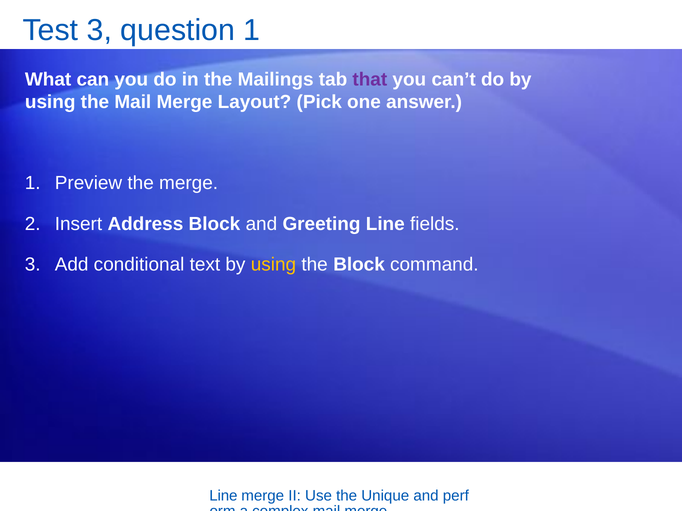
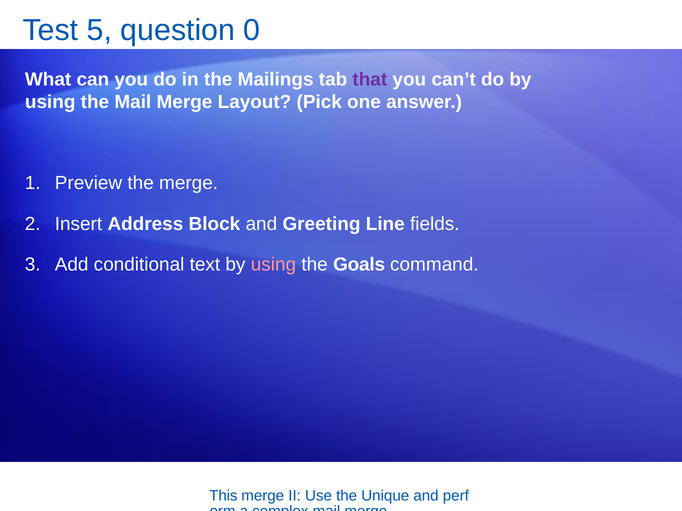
Test 3: 3 -> 5
question 1: 1 -> 0
using at (273, 265) colour: yellow -> pink
the Block: Block -> Goals
Line at (223, 496): Line -> This
